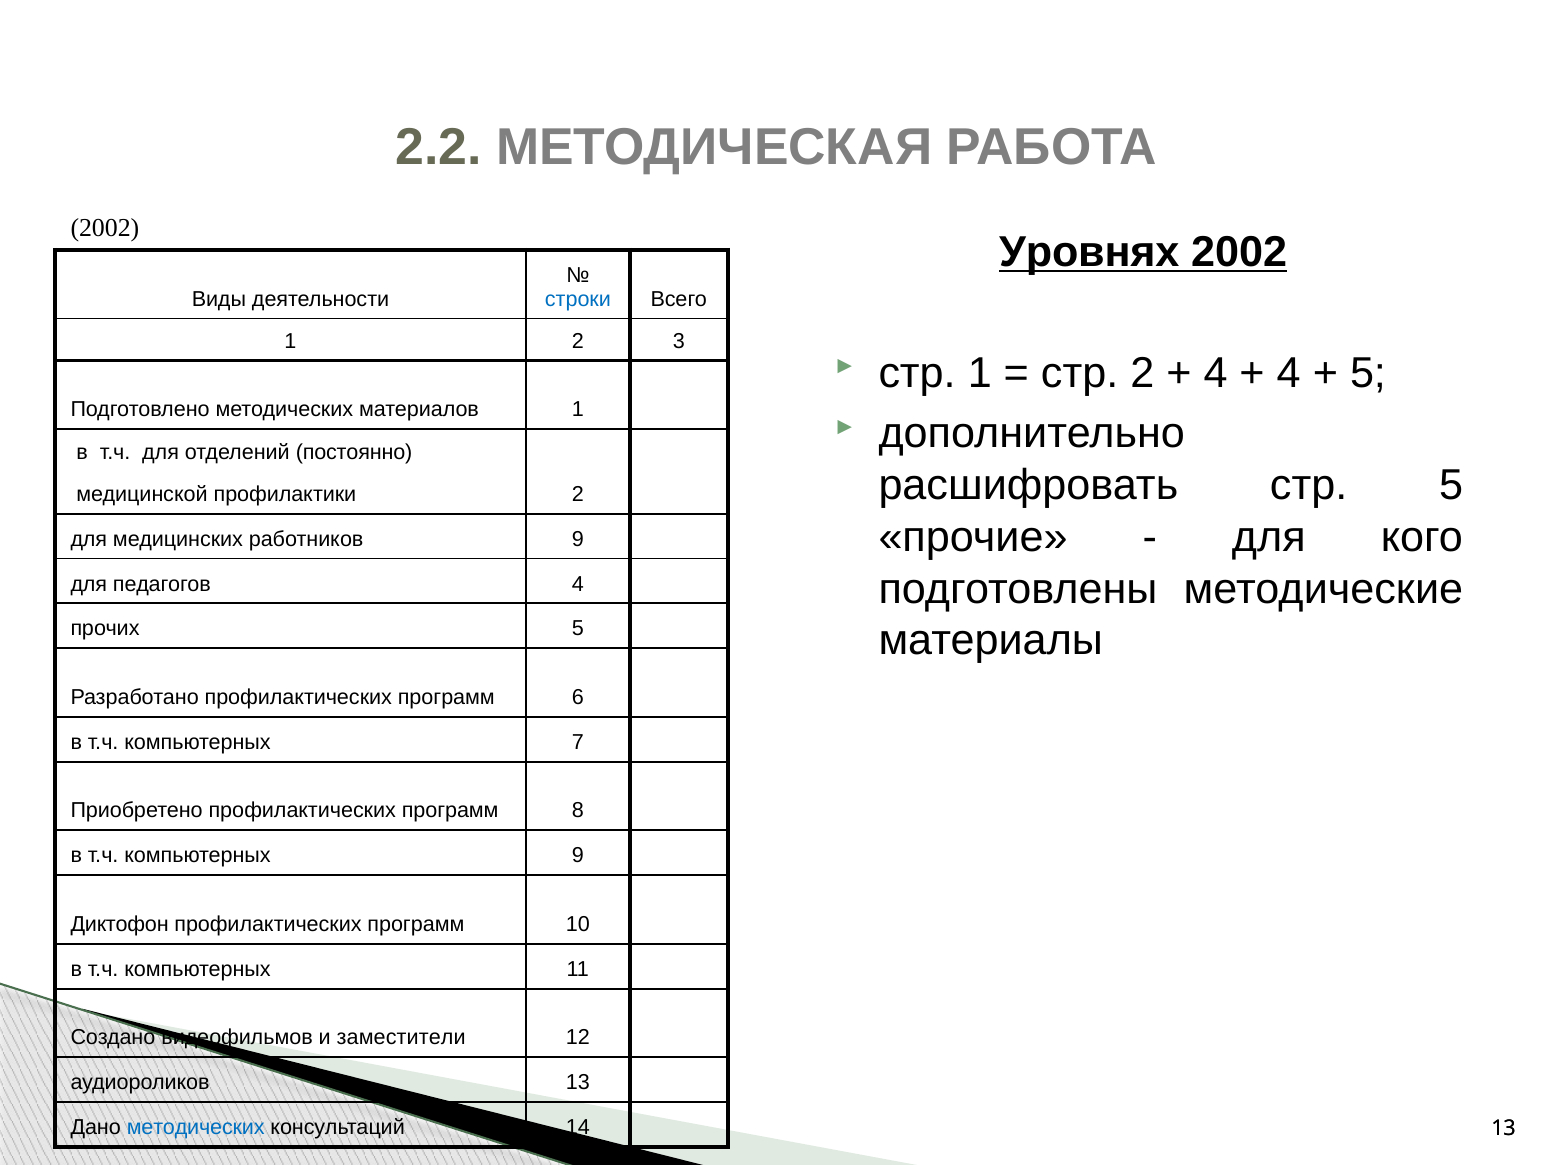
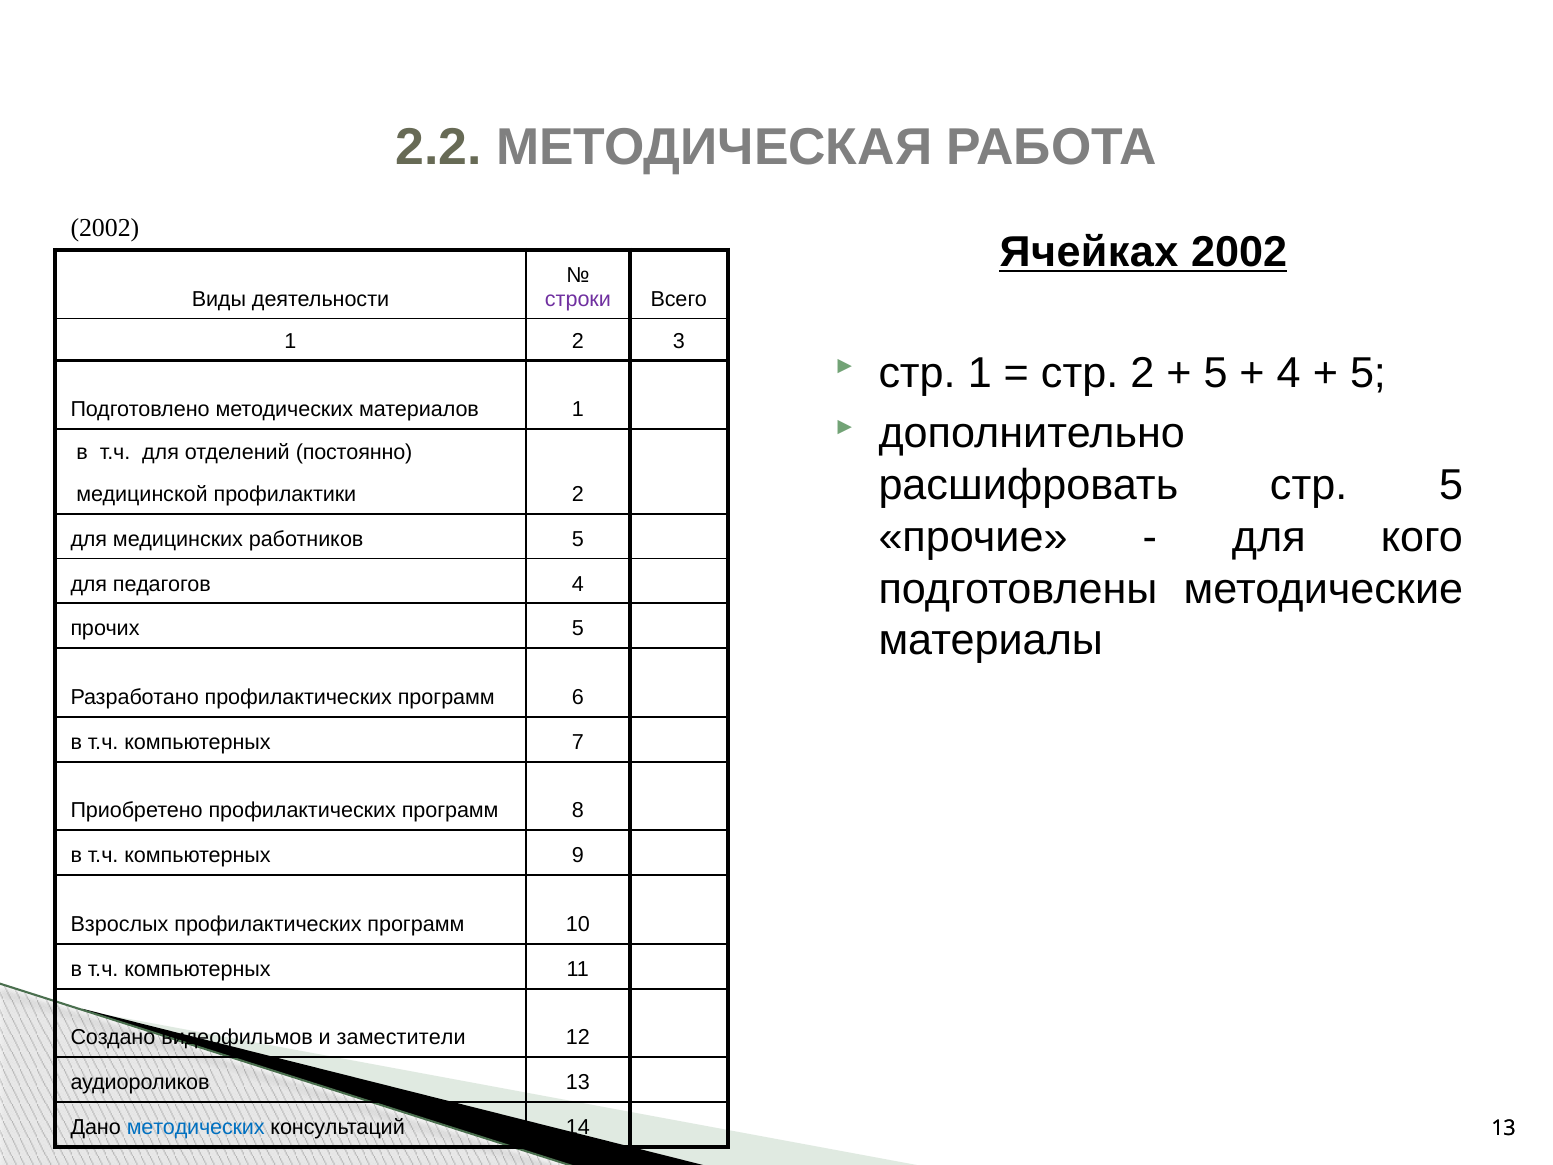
Уровнях: Уровнях -> Ячейках
строки colour: blue -> purple
4 at (1216, 373): 4 -> 5
работников 9: 9 -> 5
Диктофон: Диктофон -> Взрослых
